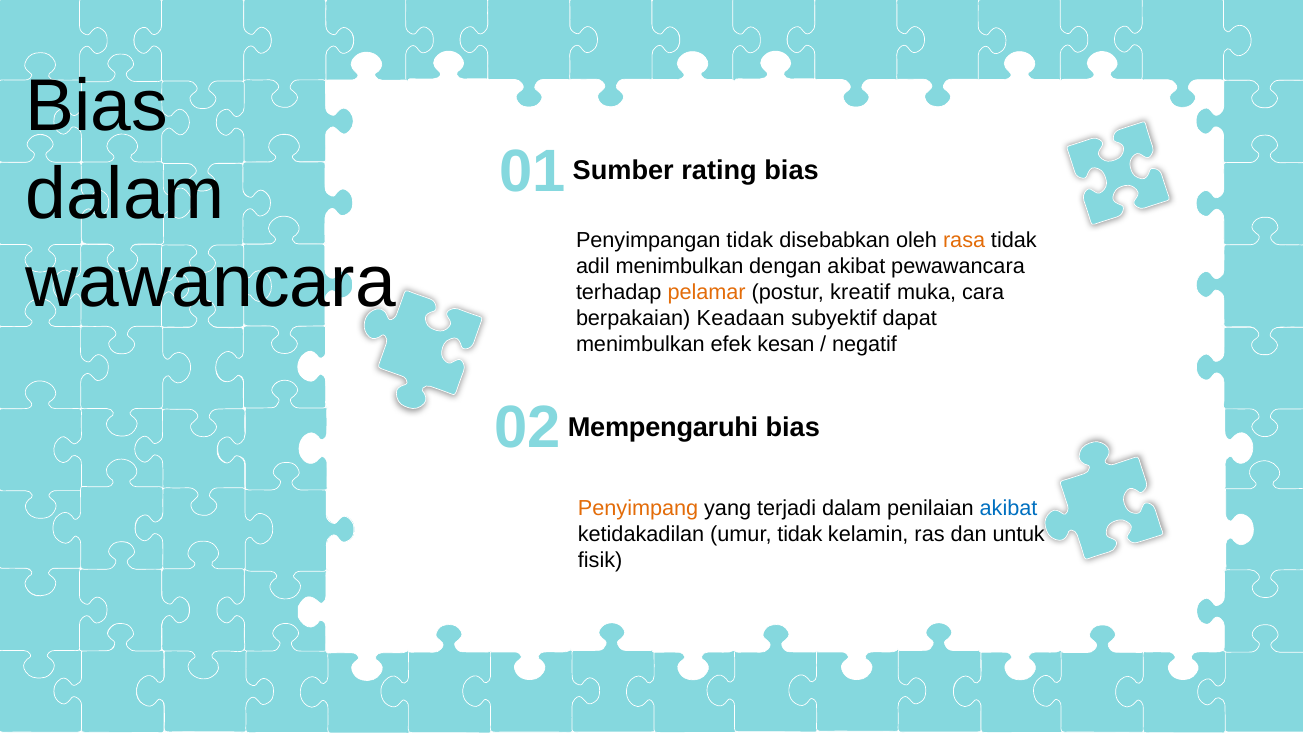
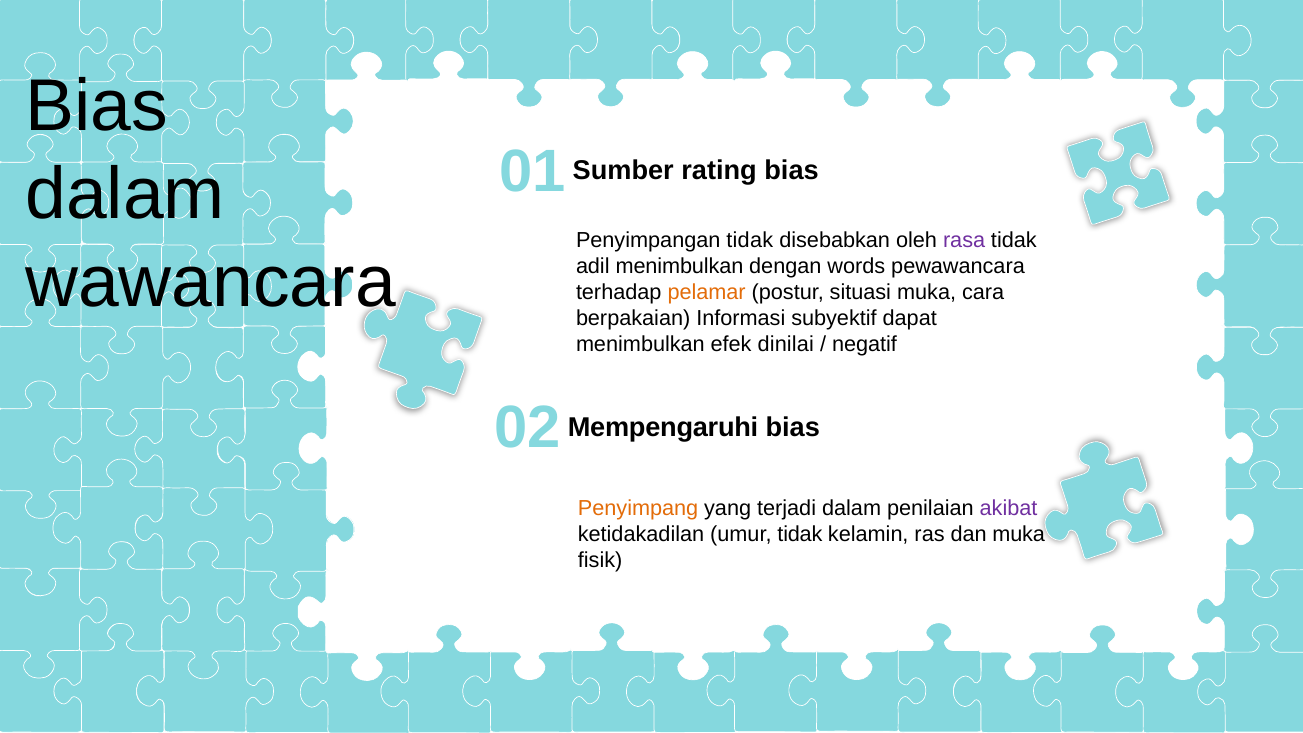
rasa colour: orange -> purple
dengan akibat: akibat -> words
kreatif: kreatif -> situasi
Keadaan: Keadaan -> Informasi
kesan: kesan -> dinilai
akibat at (1009, 508) colour: blue -> purple
dan untuk: untuk -> muka
